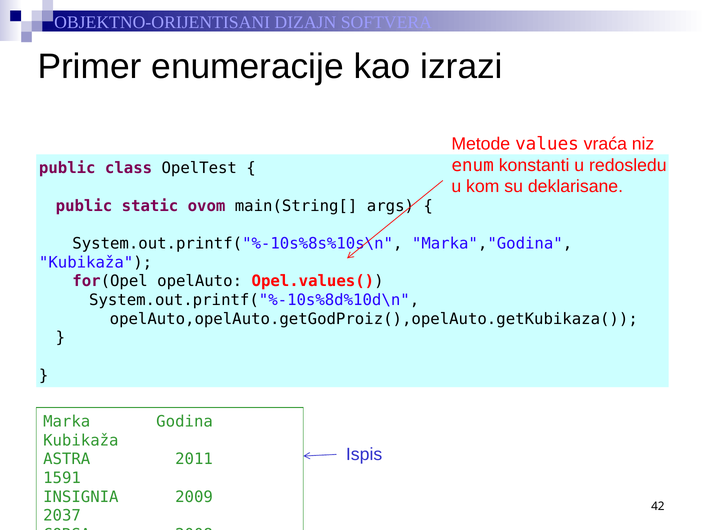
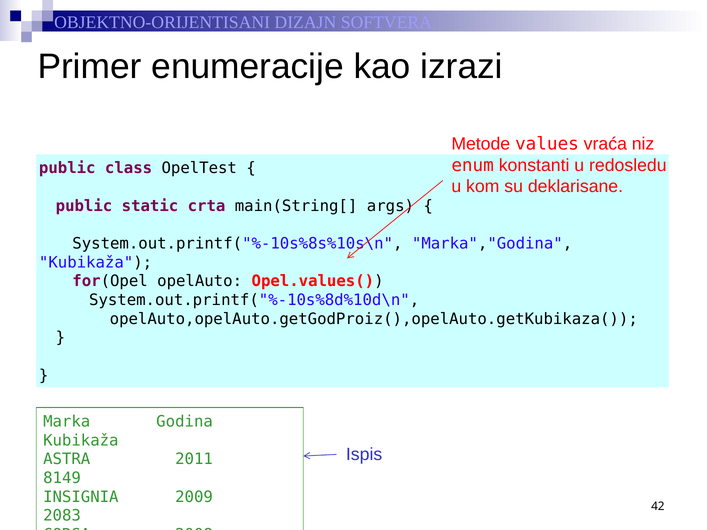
ovom: ovom -> crta
1591: 1591 -> 8149
2037: 2037 -> 2083
